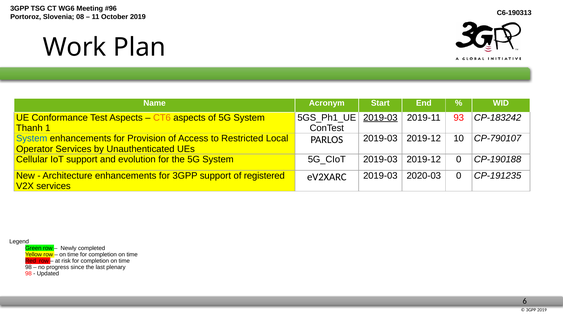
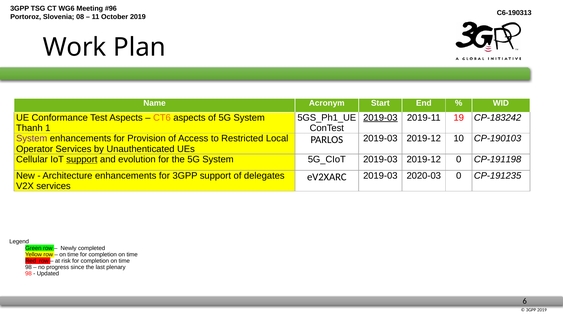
93: 93 -> 19
System at (32, 138) colour: blue -> purple
CP-790107: CP-790107 -> CP-190103
support at (82, 159) underline: none -> present
CP-190188: CP-190188 -> CP-191198
registered: registered -> delegates
